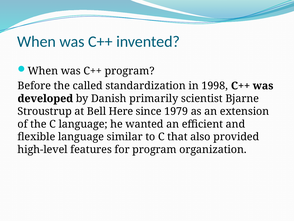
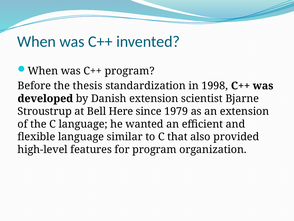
called: called -> thesis
Danish primarily: primarily -> extension
